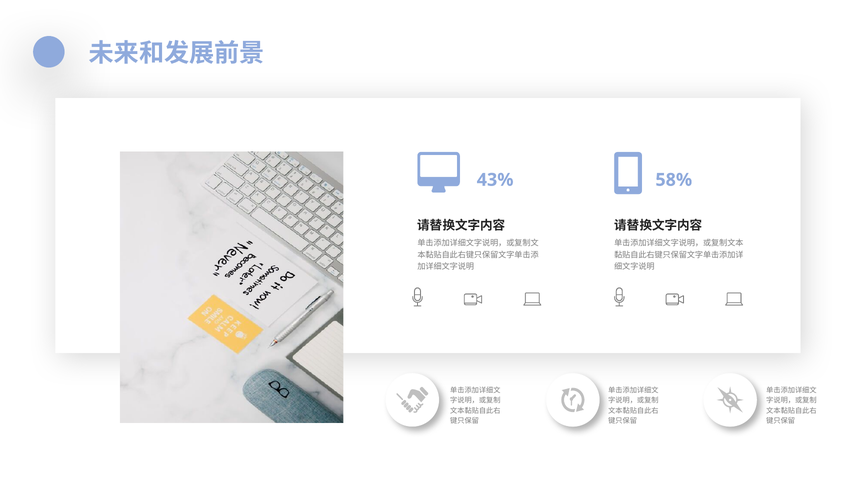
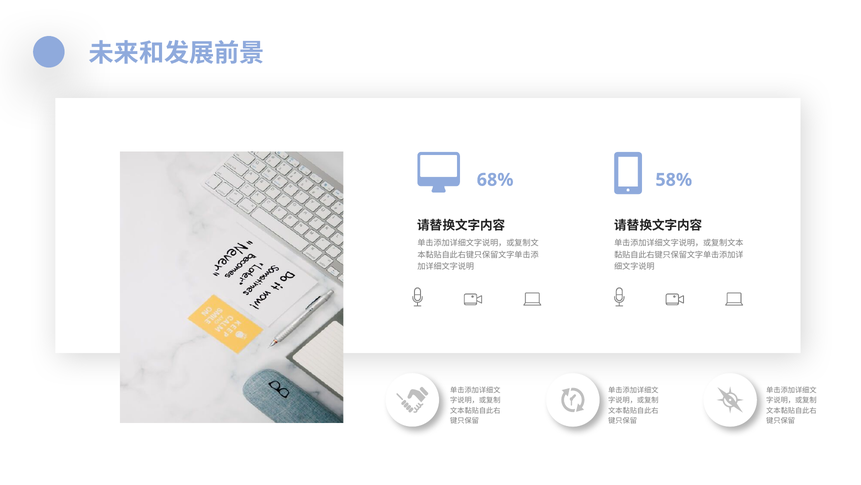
43%: 43% -> 68%
